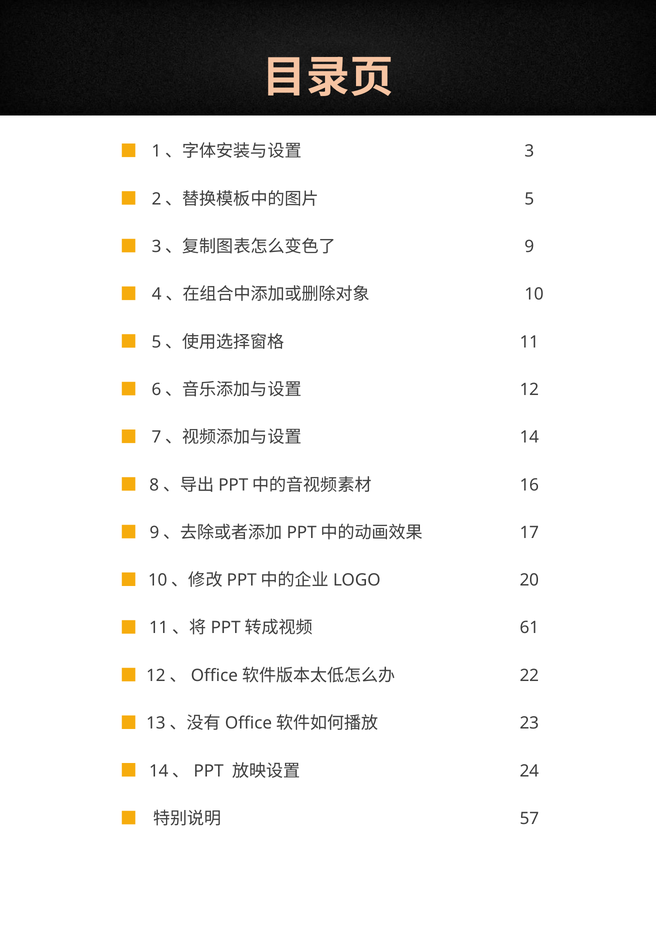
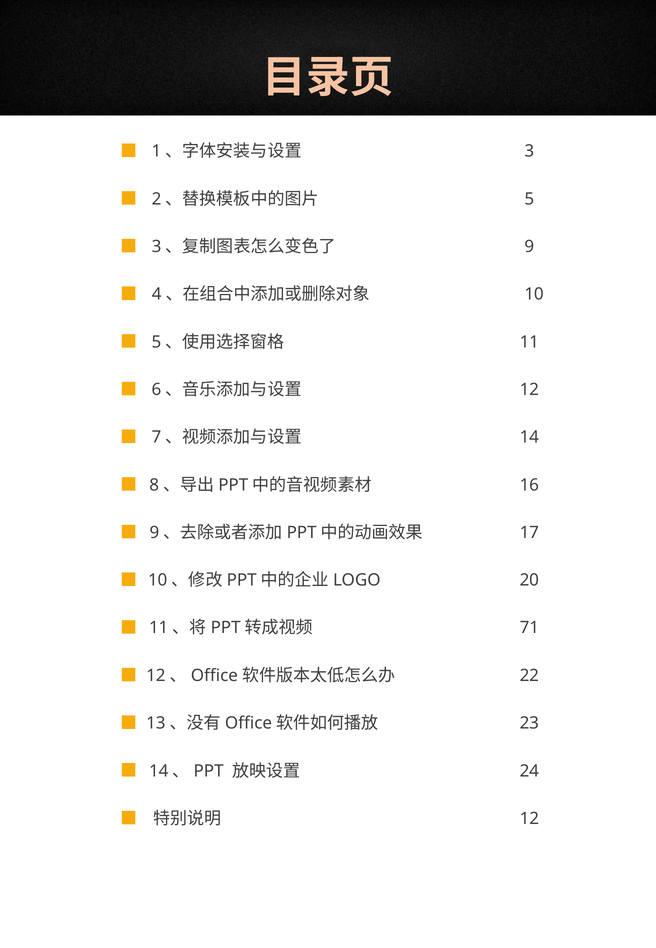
61: 61 -> 71
57 at (529, 818): 57 -> 12
